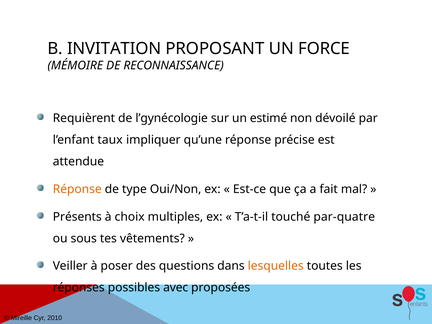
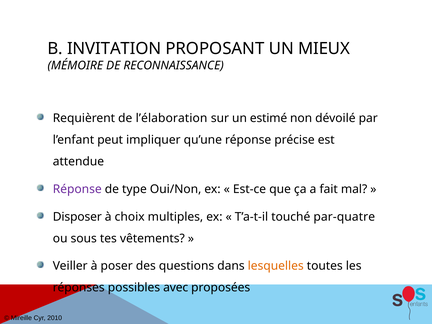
FORCE: FORCE -> MIEUX
l’gynécologie: l’gynécologie -> l’élaboration
taux: taux -> peut
Réponse at (77, 189) colour: orange -> purple
Présents: Présents -> Disposer
